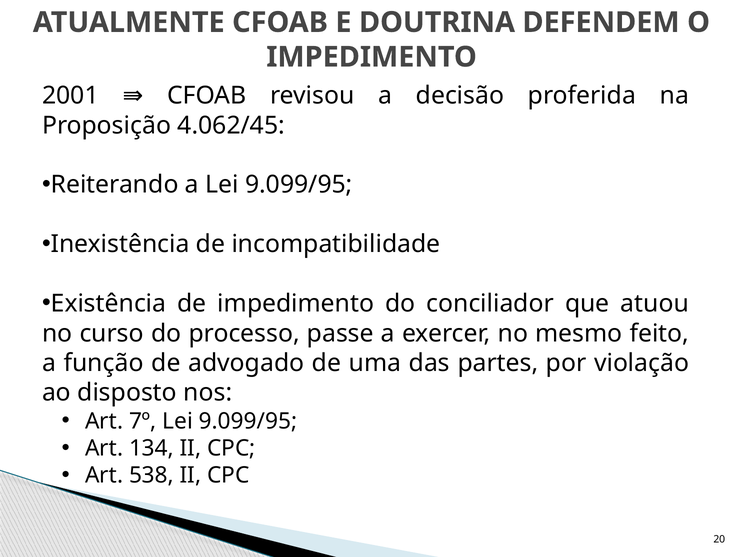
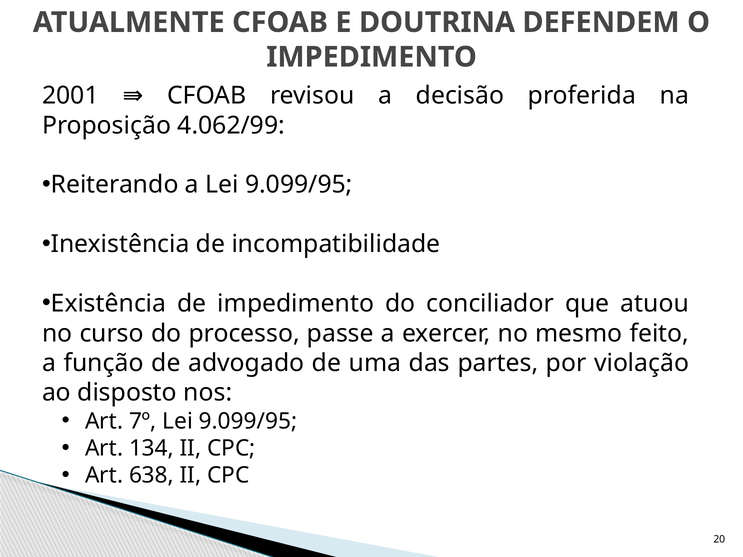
4.062/45: 4.062/45 -> 4.062/99
538: 538 -> 638
